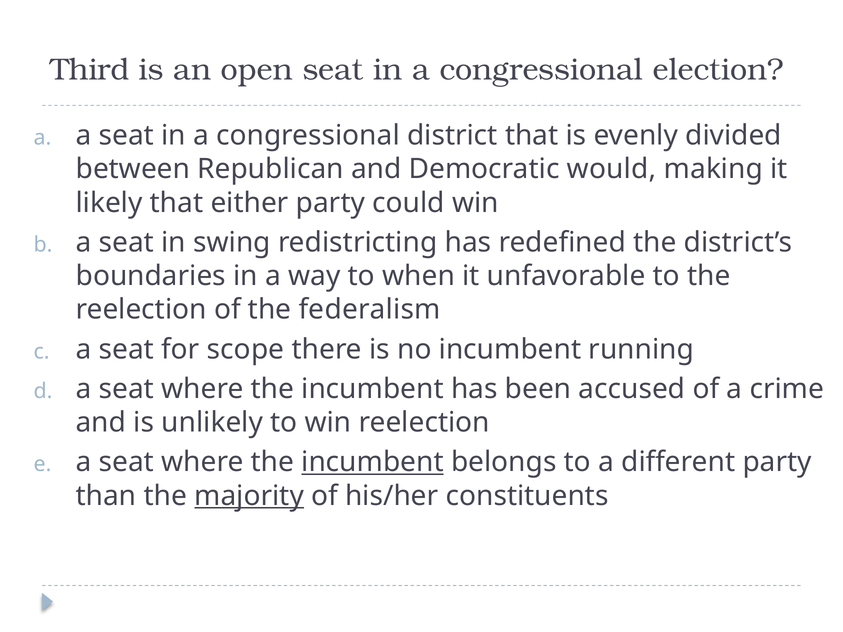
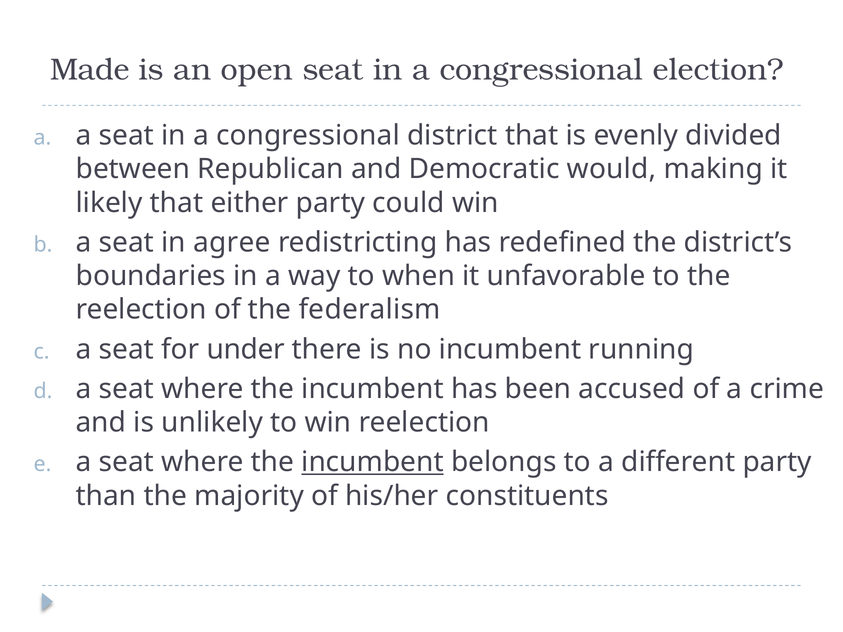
Third: Third -> Made
swing: swing -> agree
scope: scope -> under
majority underline: present -> none
